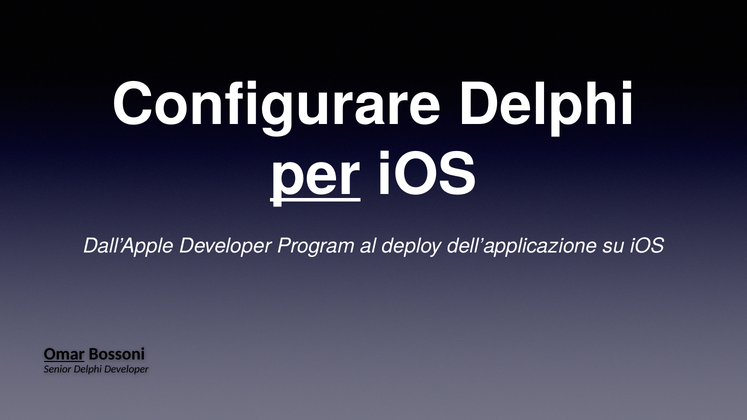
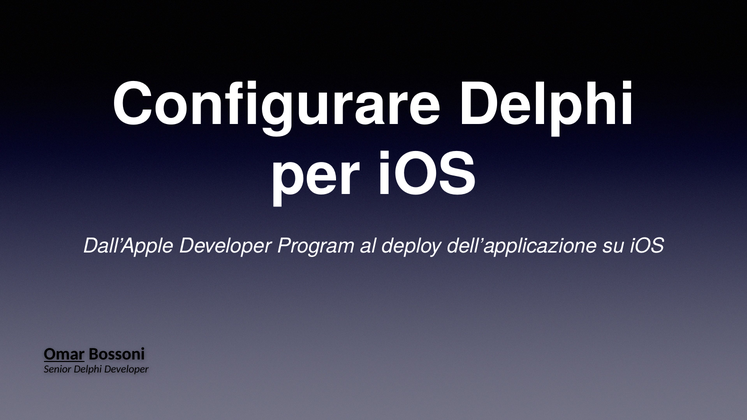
per underline: present -> none
